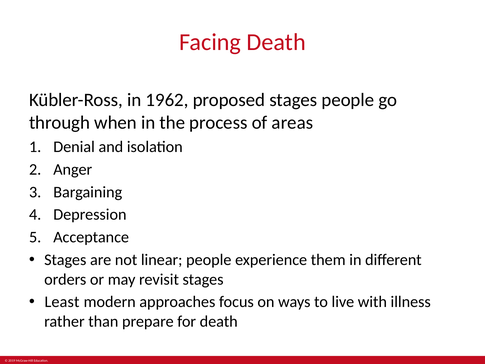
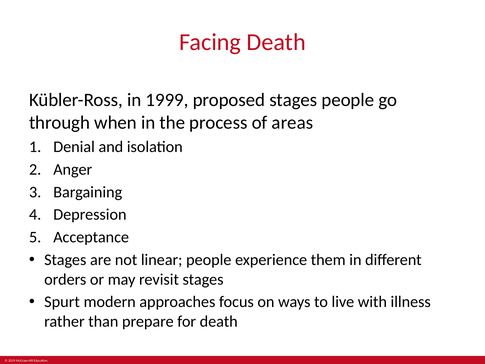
1962: 1962 -> 1999
Least: Least -> Spurt
